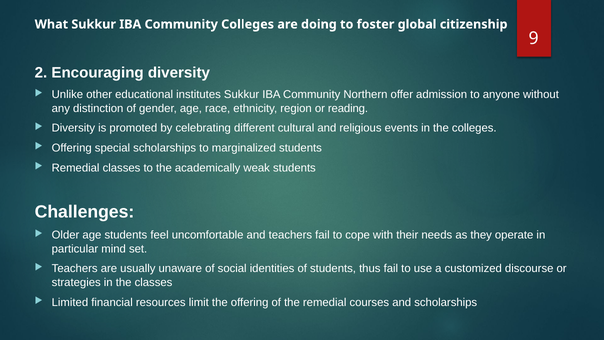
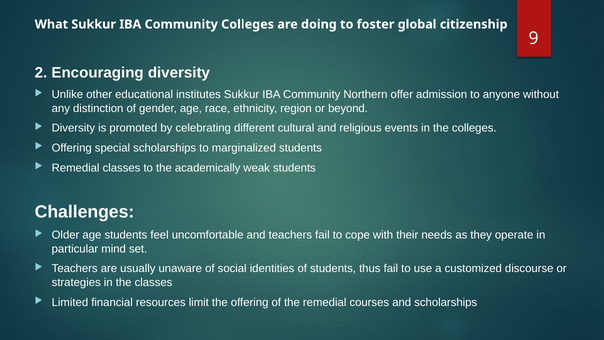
reading: reading -> beyond
